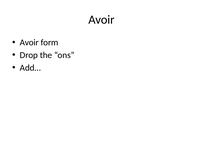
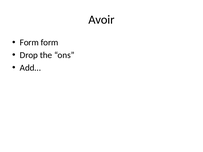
Avoir at (29, 43): Avoir -> Form
